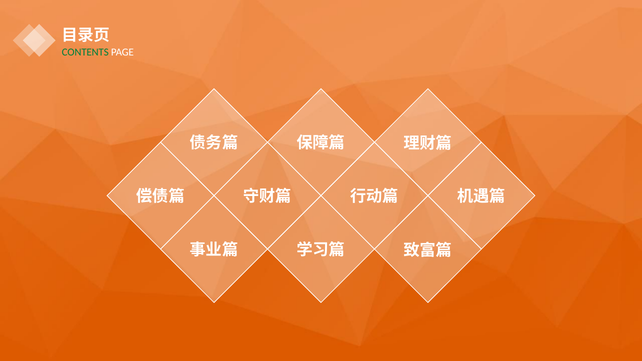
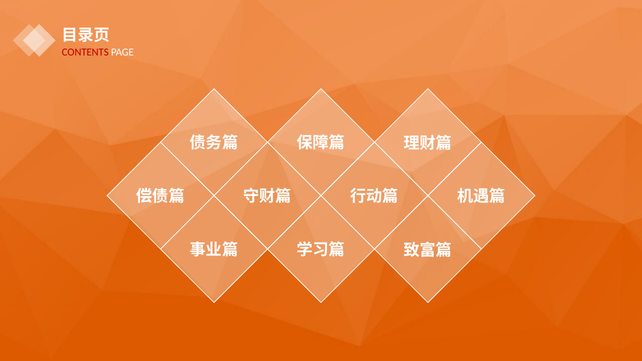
CONTENTS colour: green -> red
